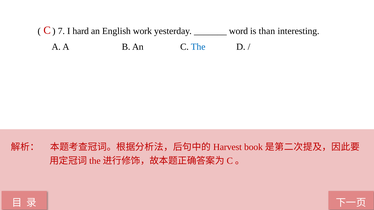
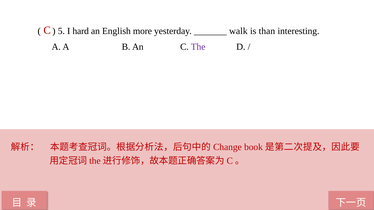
7: 7 -> 5
work: work -> more
word: word -> walk
The colour: blue -> purple
Harvest: Harvest -> Change
